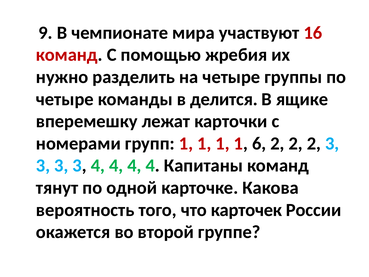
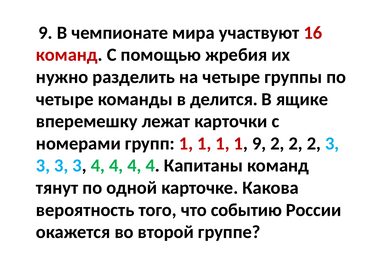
1 6: 6 -> 9
карточек: карточек -> событию
